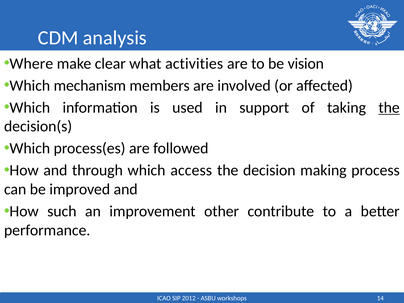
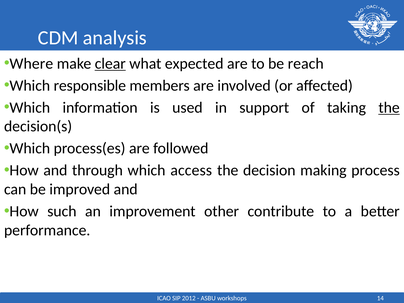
clear underline: none -> present
activities: activities -> expected
vision: vision -> reach
mechanism: mechanism -> responsible
